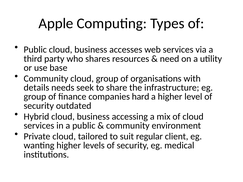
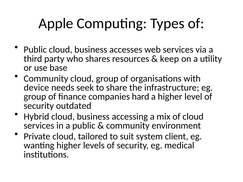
need: need -> keep
details: details -> device
regular: regular -> system
